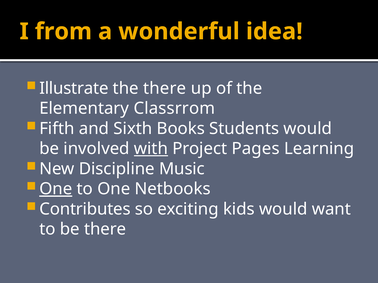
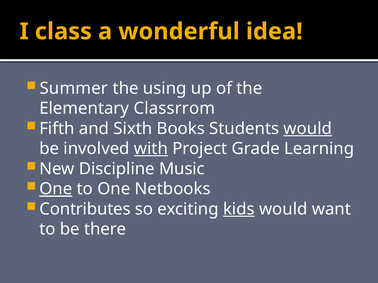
from: from -> class
Illustrate: Illustrate -> Summer
the there: there -> using
would at (308, 129) underline: none -> present
Pages: Pages -> Grade
kids underline: none -> present
